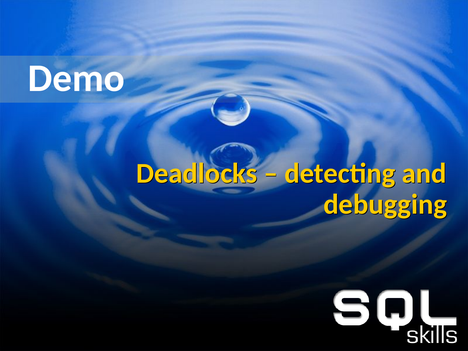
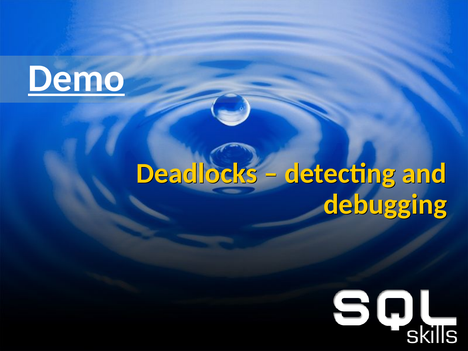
Demo underline: none -> present
